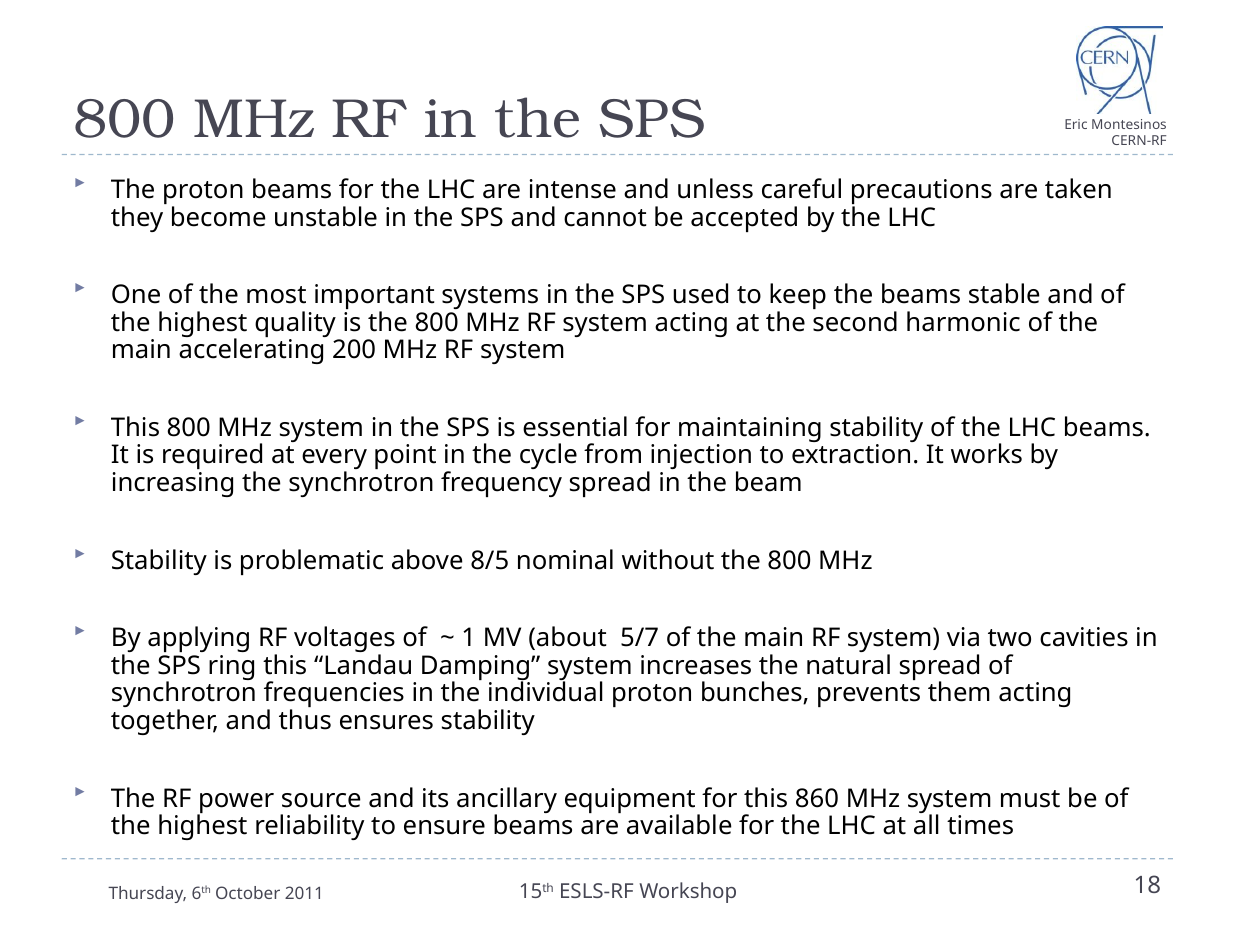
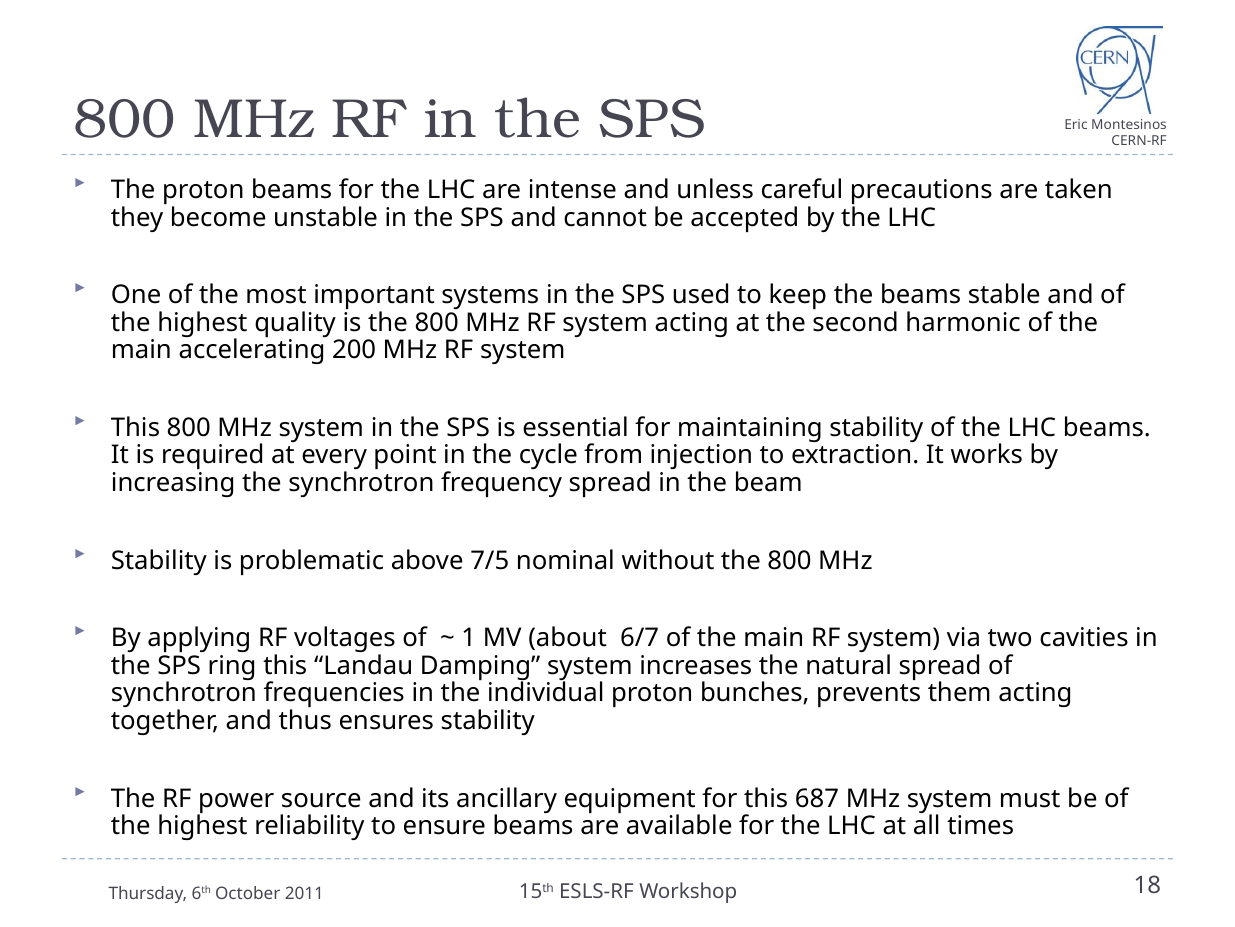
8/5: 8/5 -> 7/5
5/7: 5/7 -> 6/7
860: 860 -> 687
